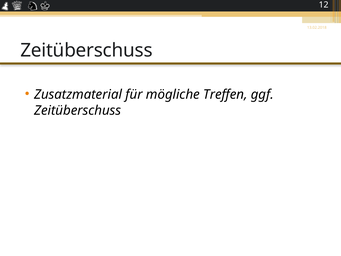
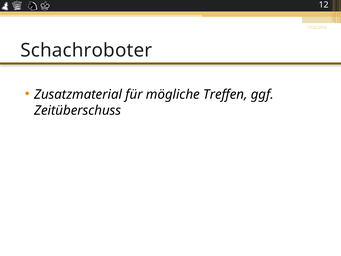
Zeitüberschuss at (86, 50): Zeitüberschuss -> Schachroboter
